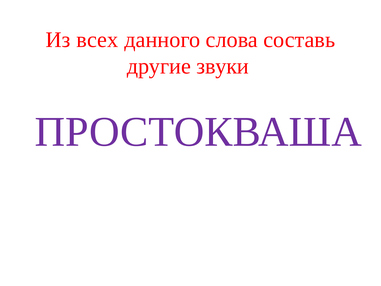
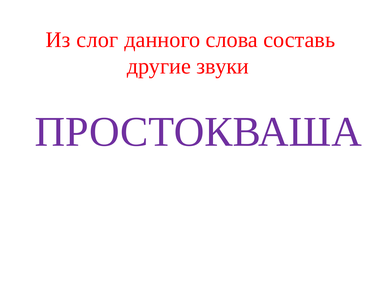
всех: всех -> слог
